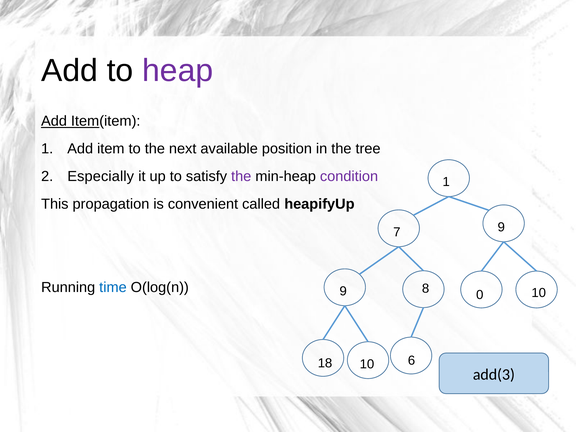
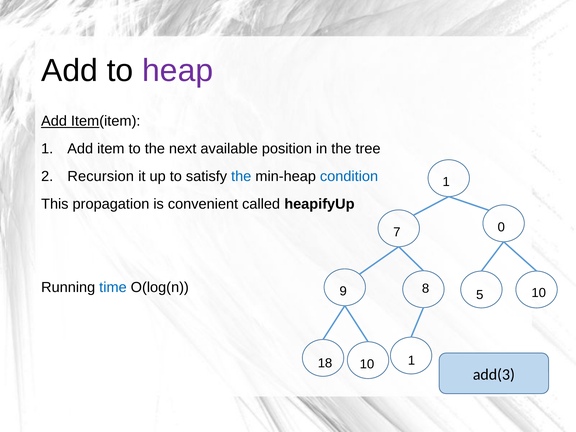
Especially: Especially -> Recursion
the at (241, 176) colour: purple -> blue
condition colour: purple -> blue
7 9: 9 -> 0
0: 0 -> 5
10 6: 6 -> 1
